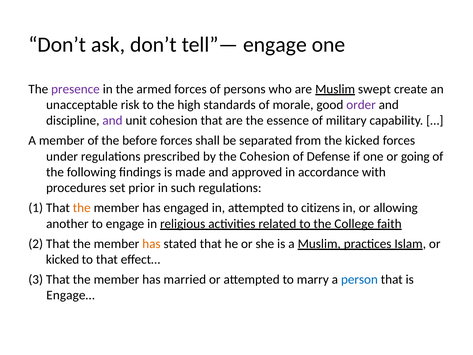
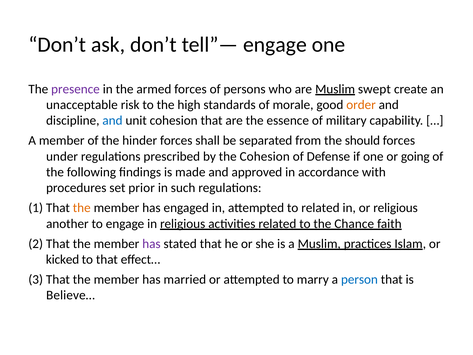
order colour: purple -> orange
and at (112, 121) colour: purple -> blue
before: before -> hinder
the kicked: kicked -> should
to citizens: citizens -> related
or allowing: allowing -> religious
College: College -> Chance
has at (151, 244) colour: orange -> purple
Engage…: Engage… -> Believe…
